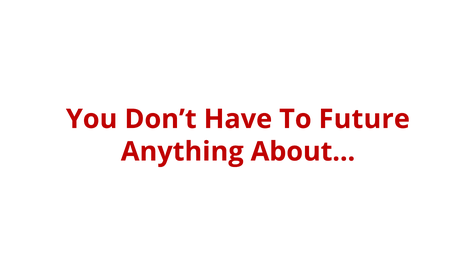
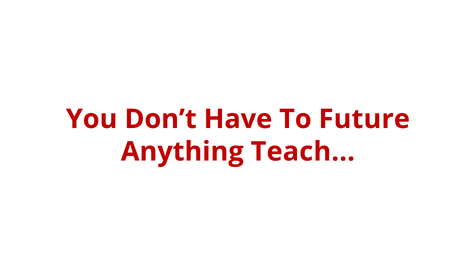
About: About -> Teach
